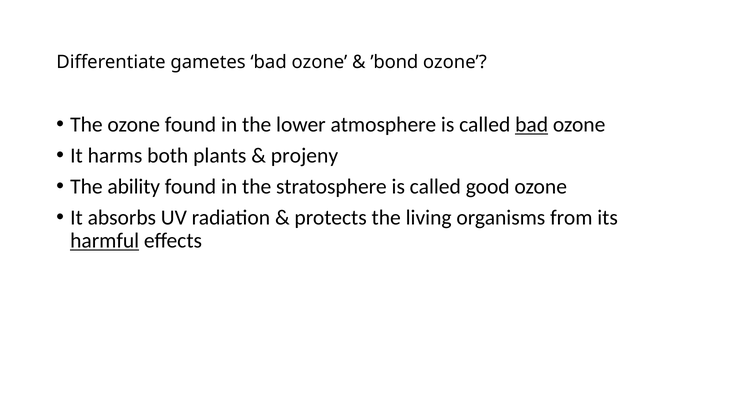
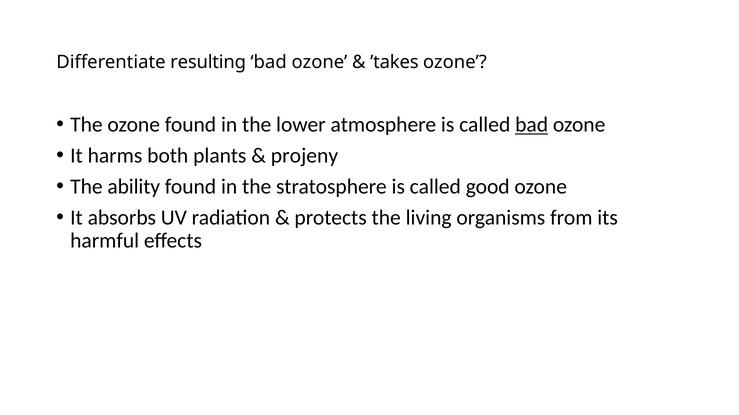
gametes: gametes -> resulting
’bond: ’bond -> ’takes
harmful underline: present -> none
